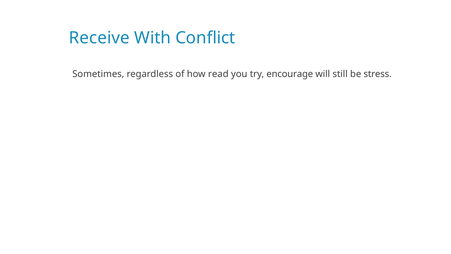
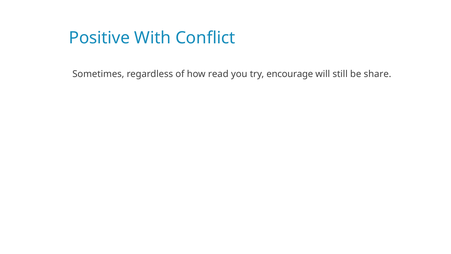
Receive: Receive -> Positive
stress: stress -> share
